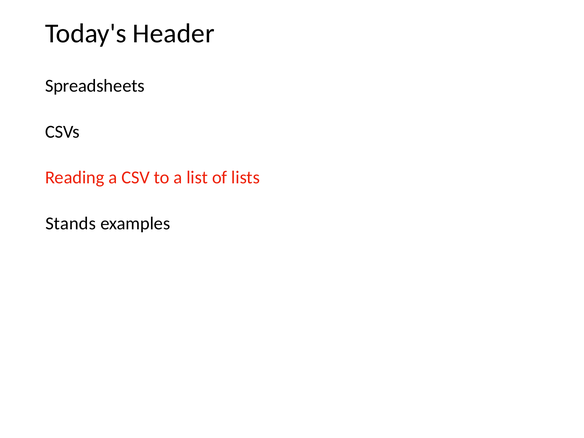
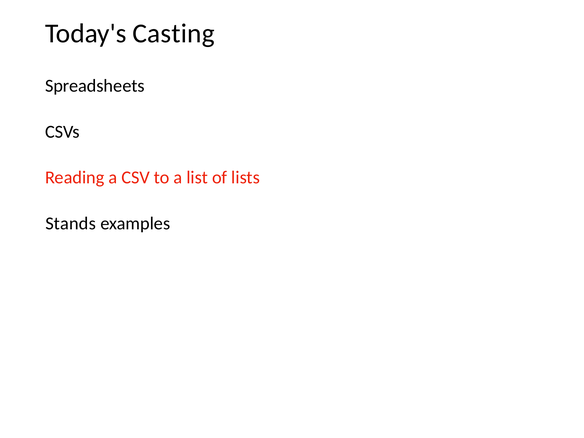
Header: Header -> Casting
